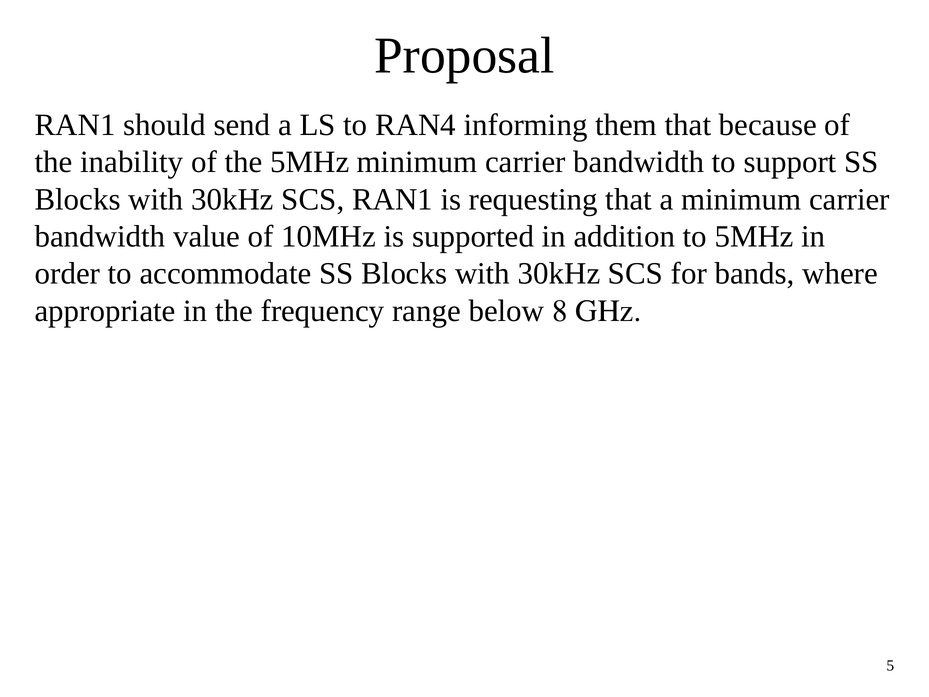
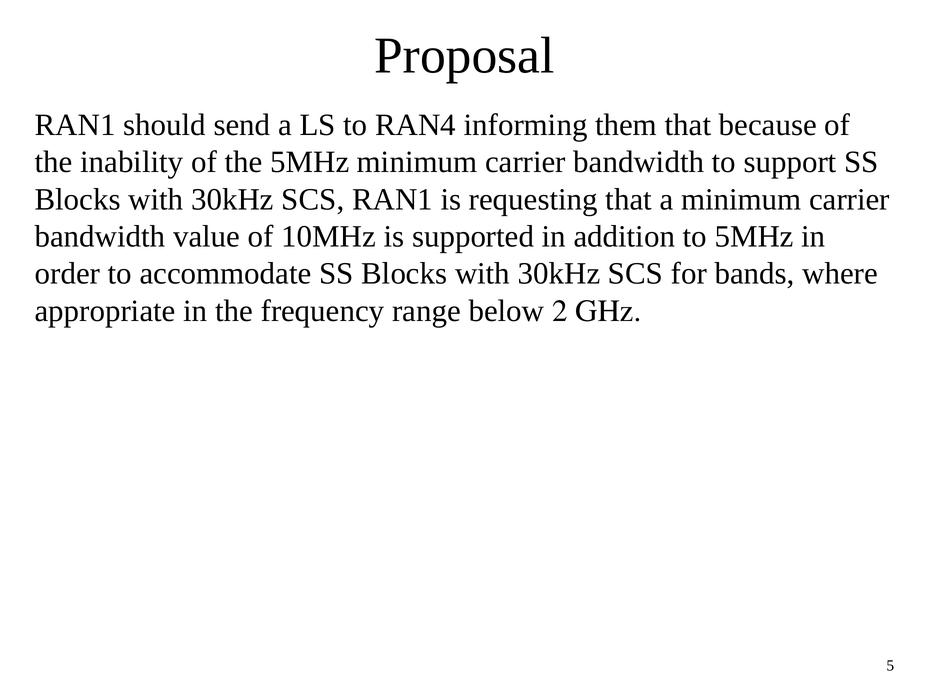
8: 8 -> 2
